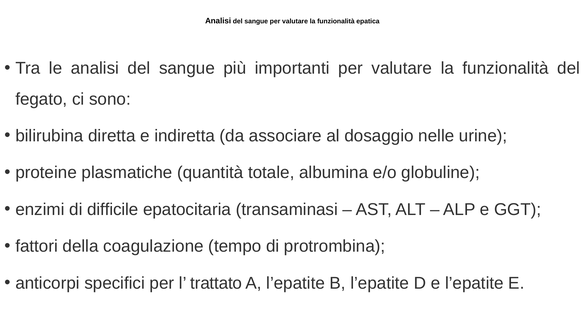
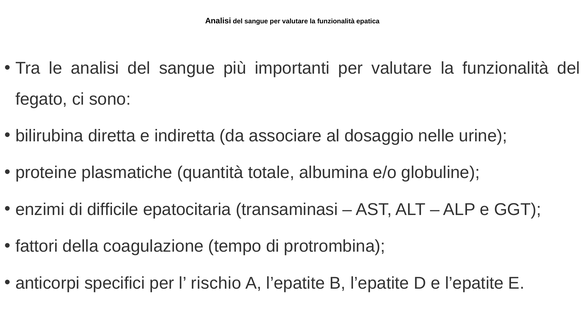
trattato: trattato -> rischio
